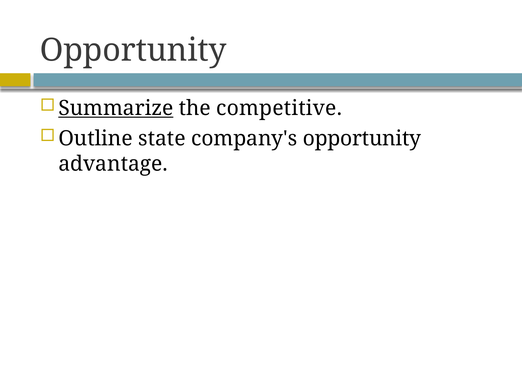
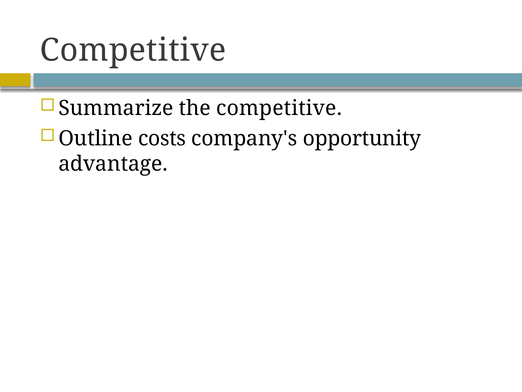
Opportunity at (133, 50): Opportunity -> Competitive
Summarize underline: present -> none
state: state -> costs
